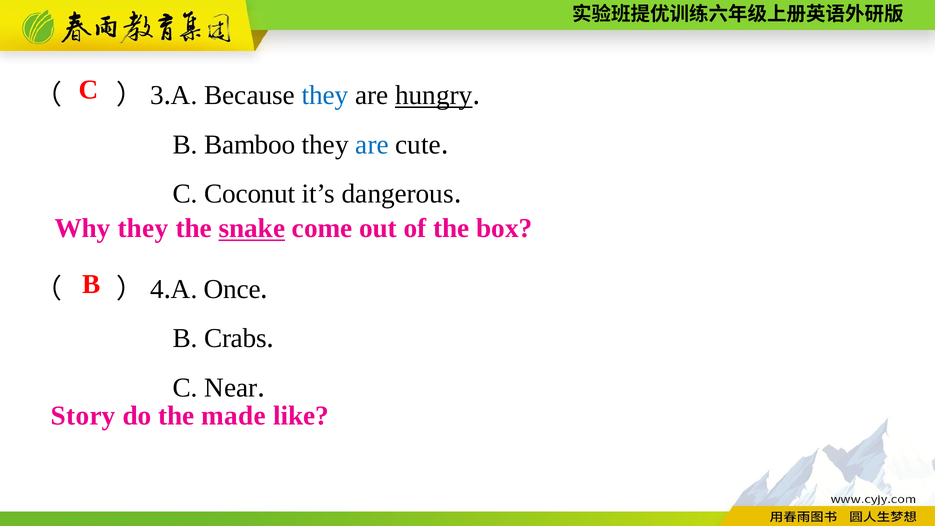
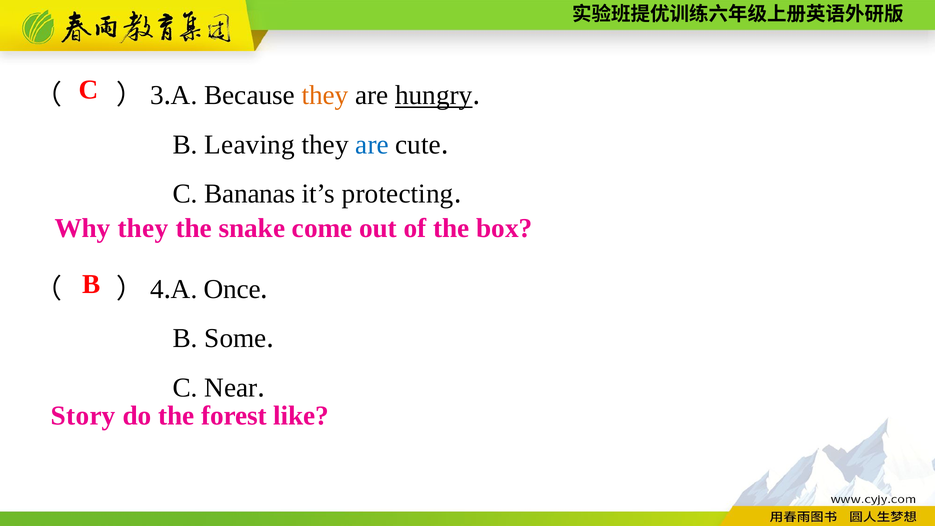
they at (325, 95) colour: blue -> orange
Bamboo: Bamboo -> Leaving
Coconut: Coconut -> Bananas
dangerous: dangerous -> protecting
snake underline: present -> none
Crabs: Crabs -> Some
made: made -> forest
